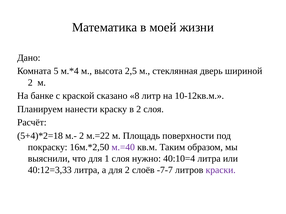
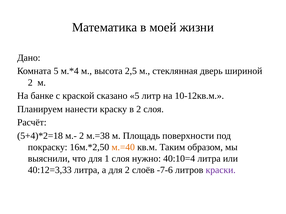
сказано 8: 8 -> 5
м.=22: м.=22 -> м.=38
м.=40 colour: purple -> orange
-7-7: -7-7 -> -7-6
